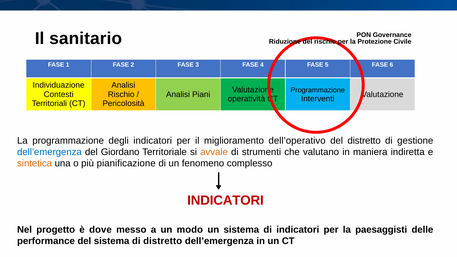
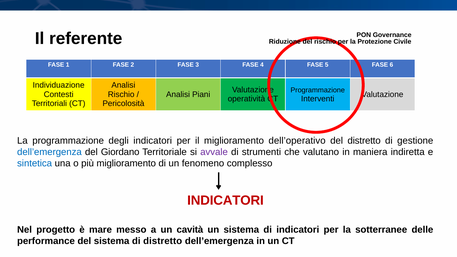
sanitario: sanitario -> referente
avvale colour: orange -> purple
sintetica colour: orange -> blue
più pianificazione: pianificazione -> miglioramento
dove: dove -> mare
modo: modo -> cavità
paesaggisti: paesaggisti -> sotterranee
